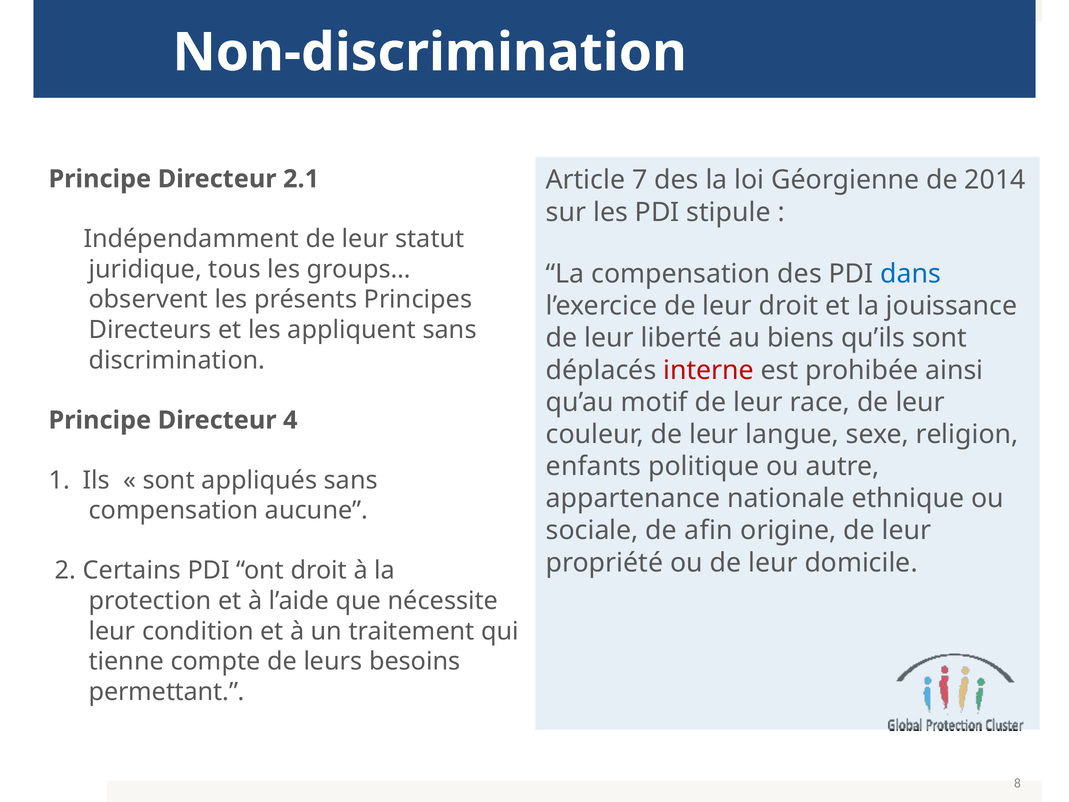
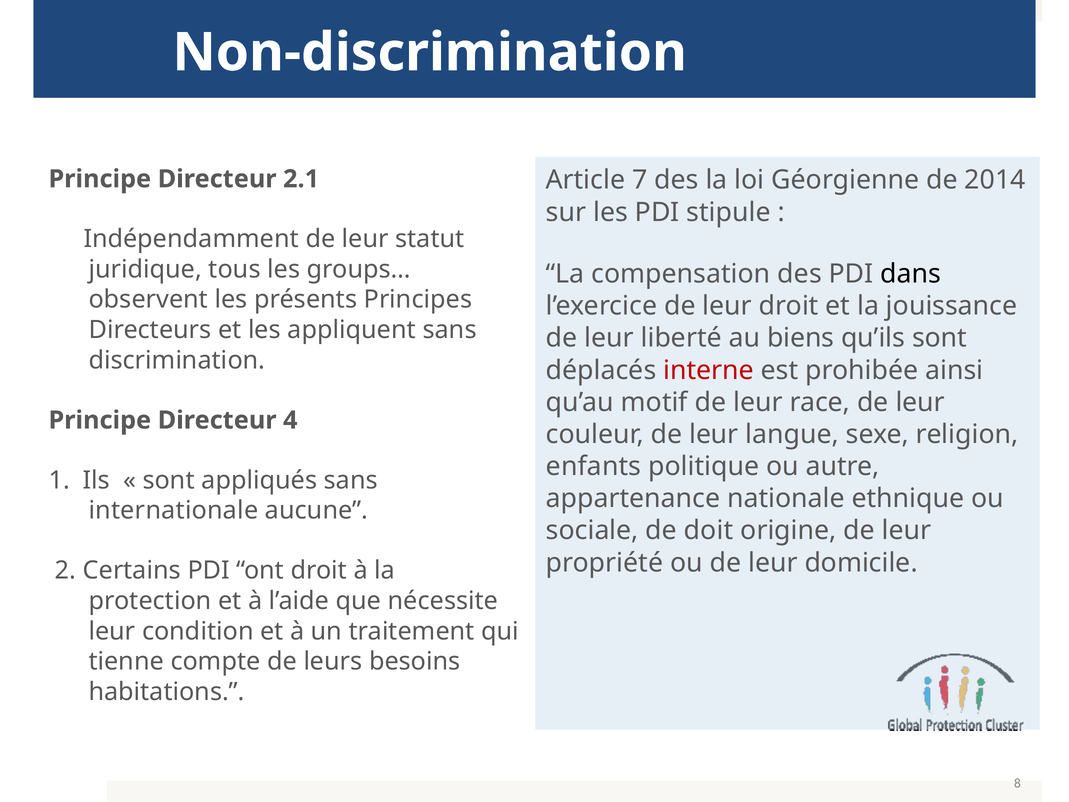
dans colour: blue -> black
compensation at (174, 510): compensation -> internationale
afin: afin -> doit
permettant: permettant -> habitations
